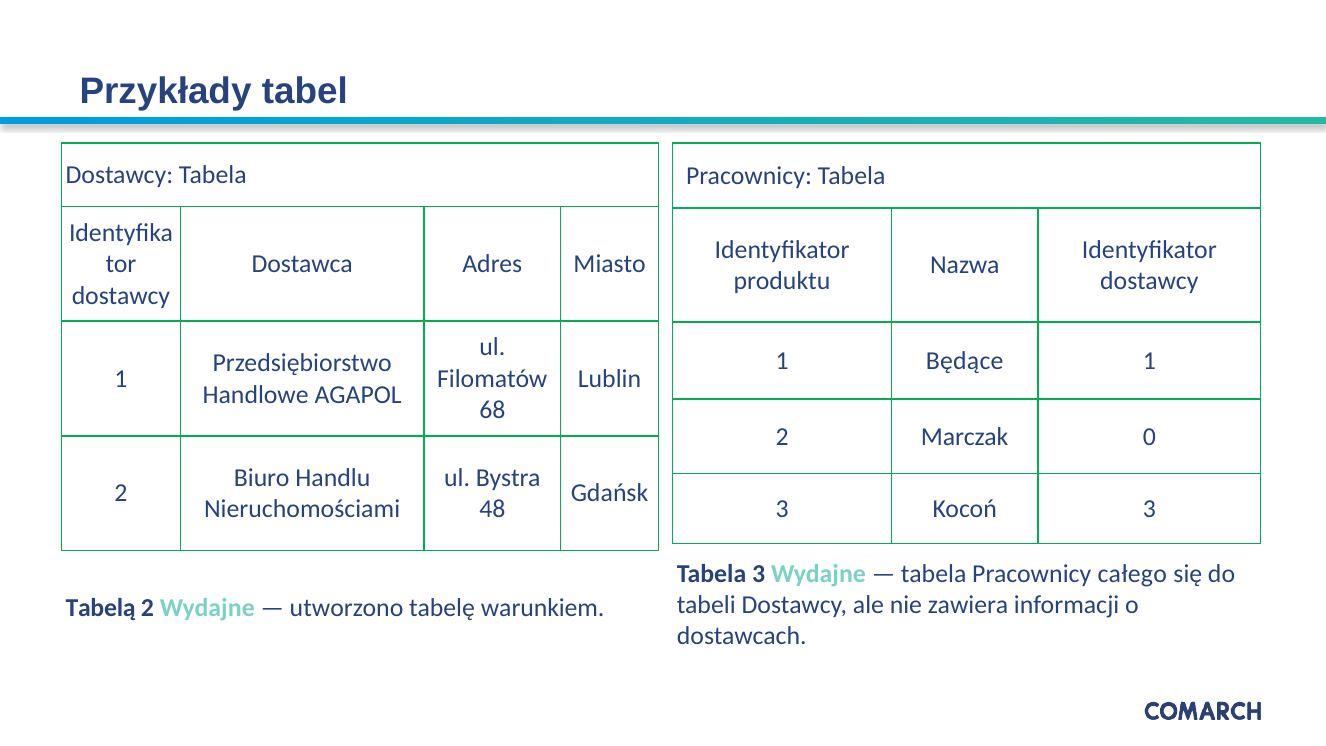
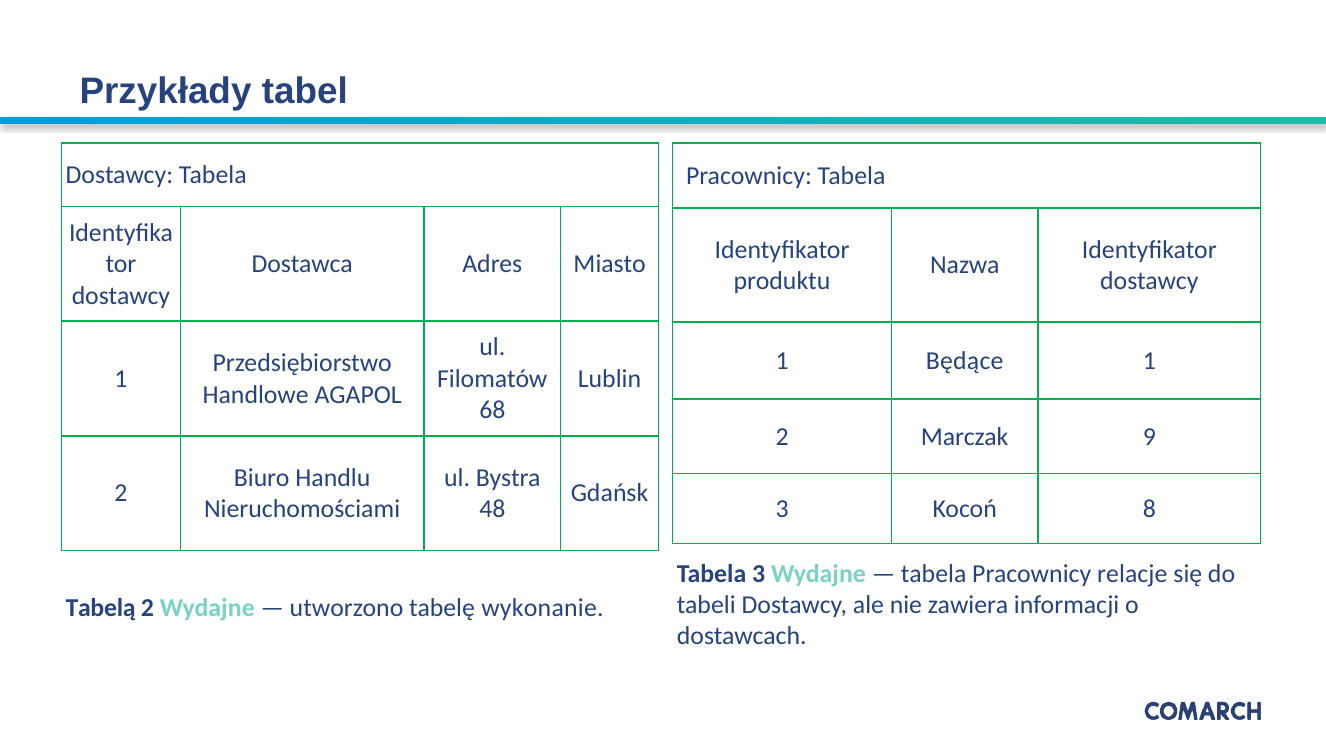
0: 0 -> 9
Kocoń 3: 3 -> 8
całego: całego -> relacje
warunkiem: warunkiem -> wykonanie
